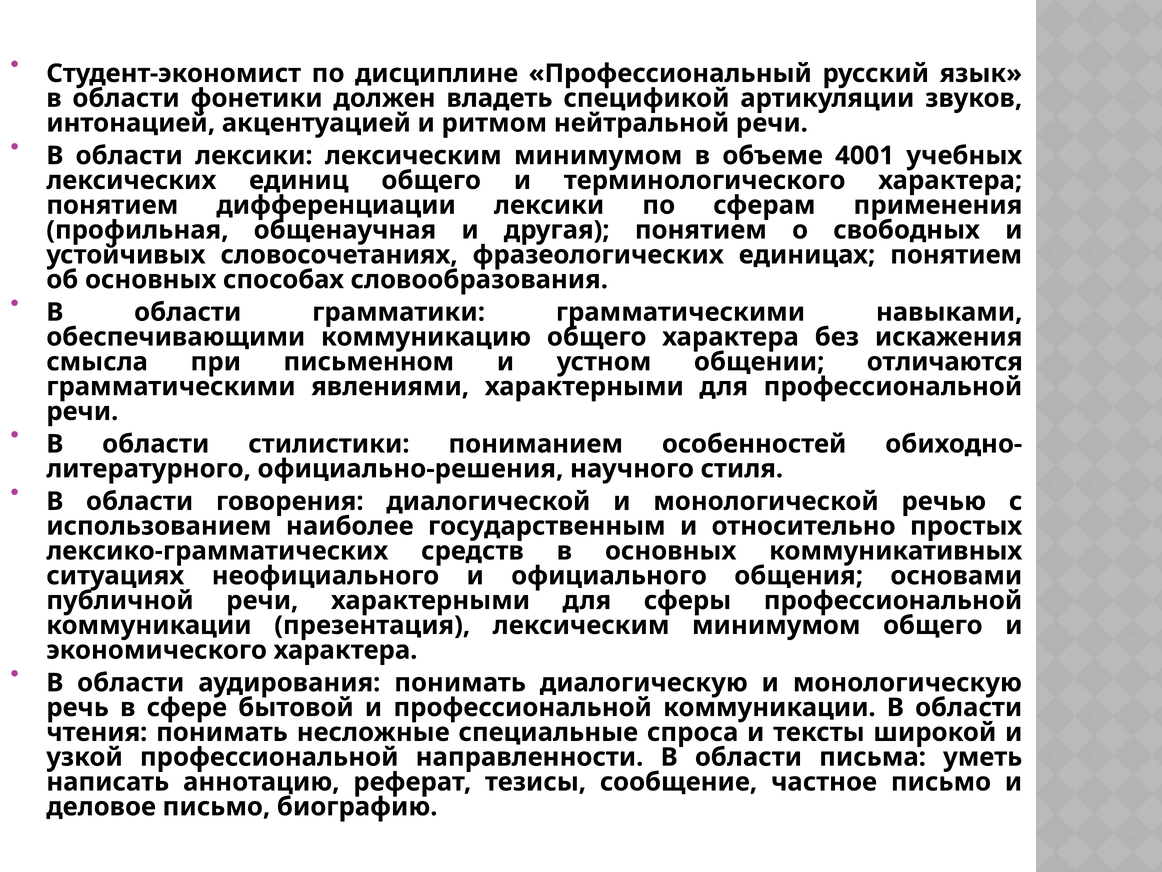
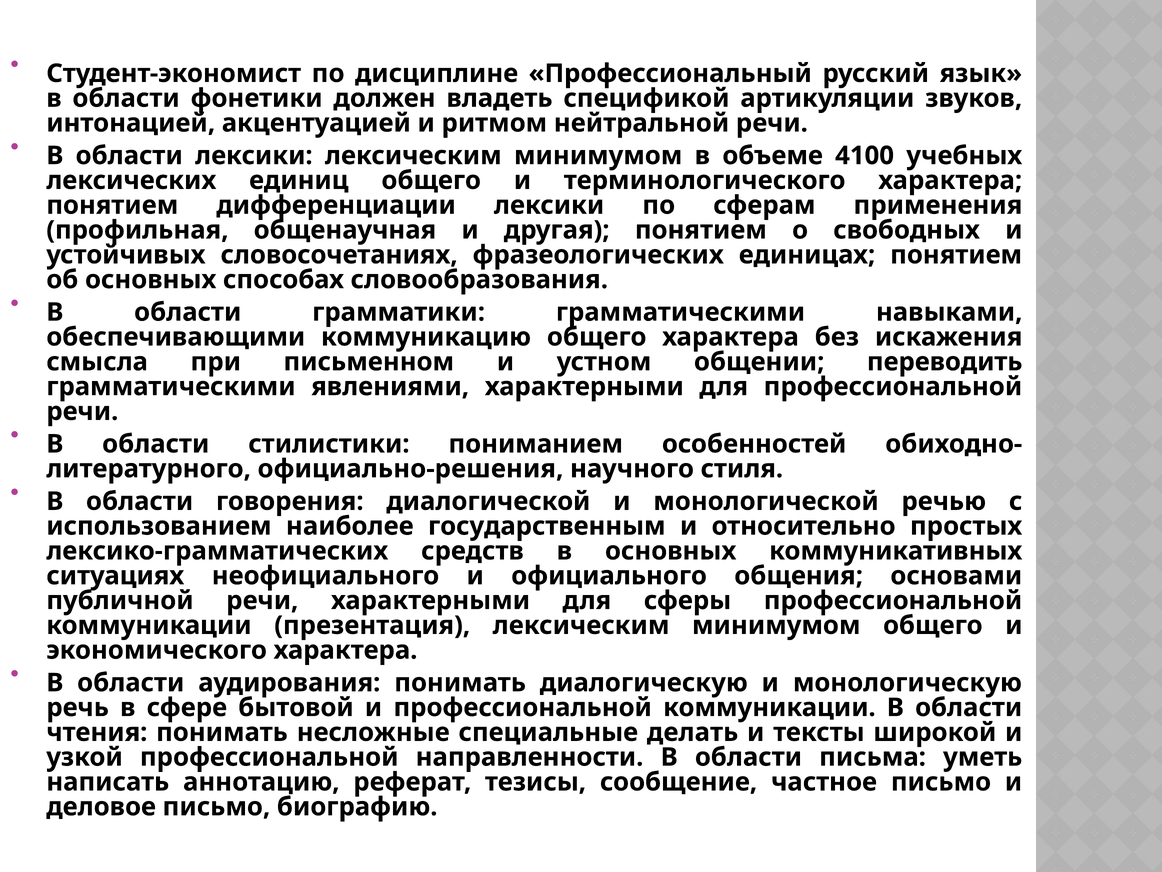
4001: 4001 -> 4100
отличаются: отличаются -> переводить
спроса: спроса -> делать
